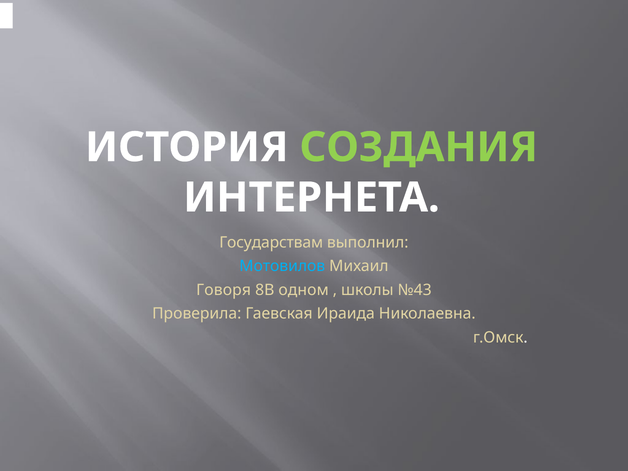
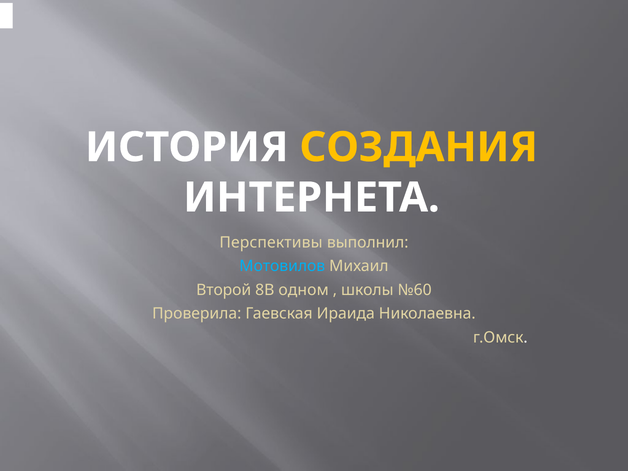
СОЗДАНИЯ colour: light green -> yellow
Государствам: Государствам -> Перспективы
Говоря: Говоря -> Второй
№43: №43 -> №60
